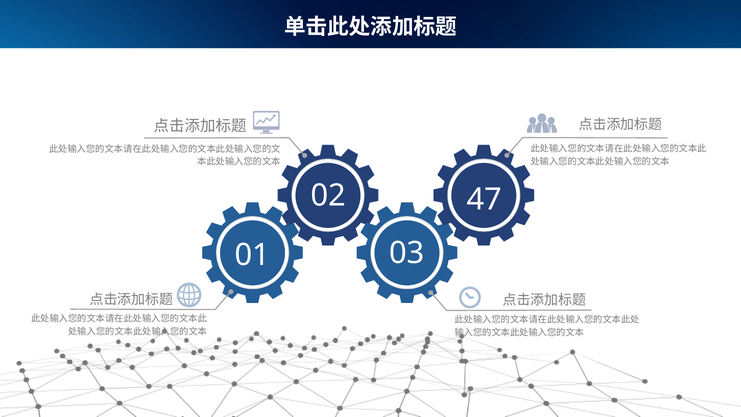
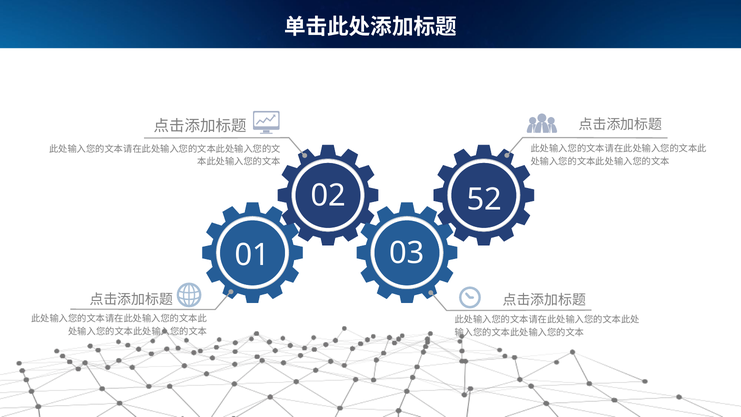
47: 47 -> 52
